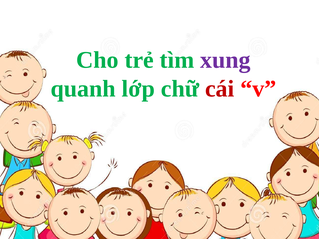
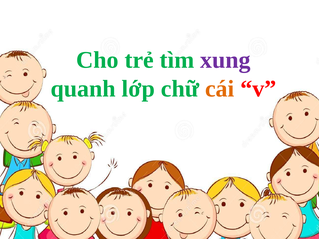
cái colour: red -> orange
